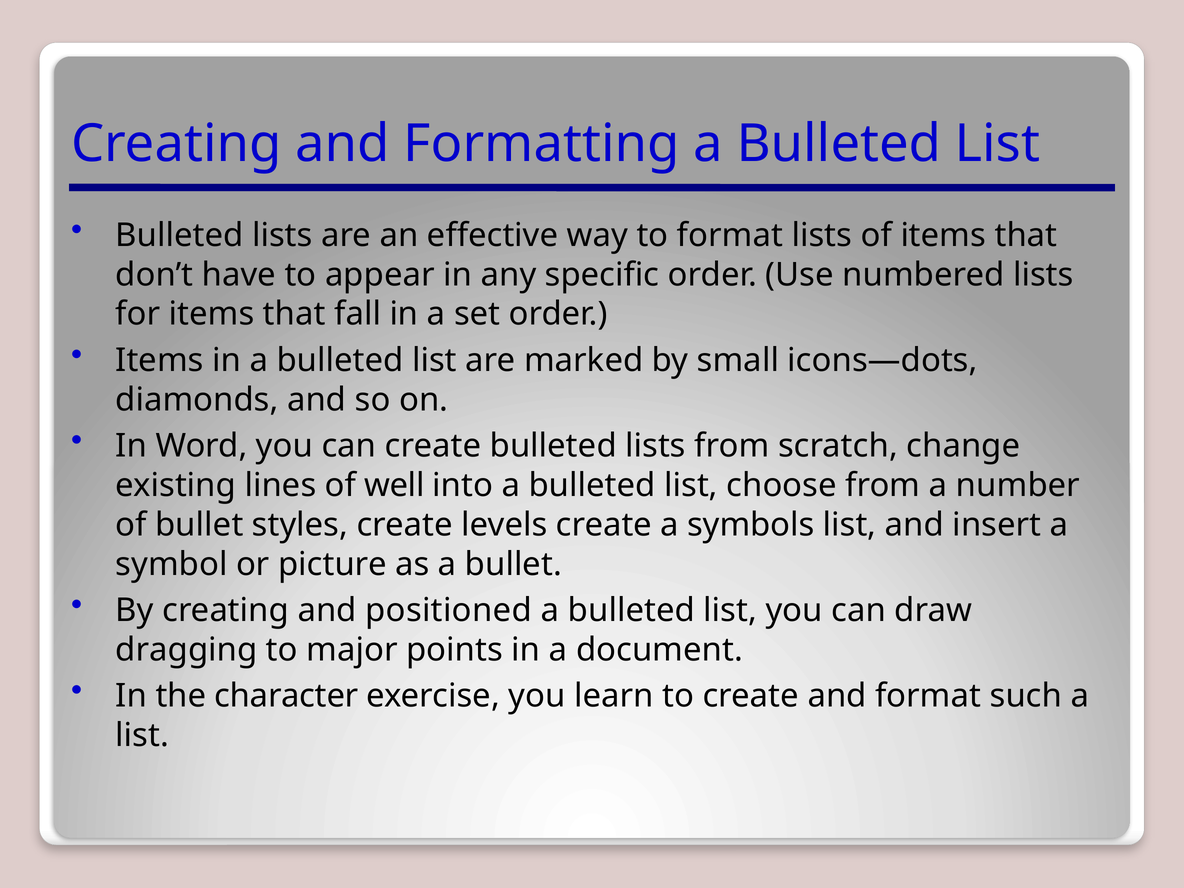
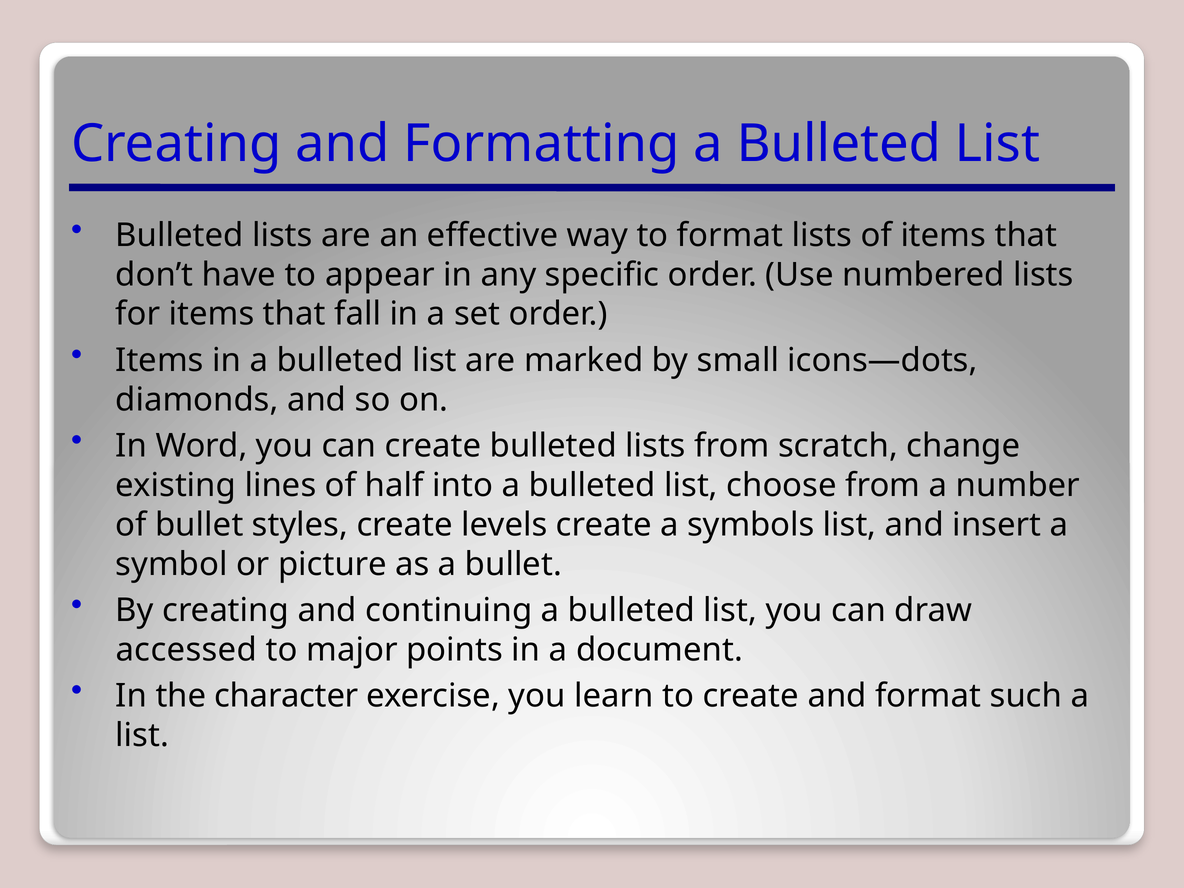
well: well -> half
positioned: positioned -> continuing
dragging: dragging -> accessed
